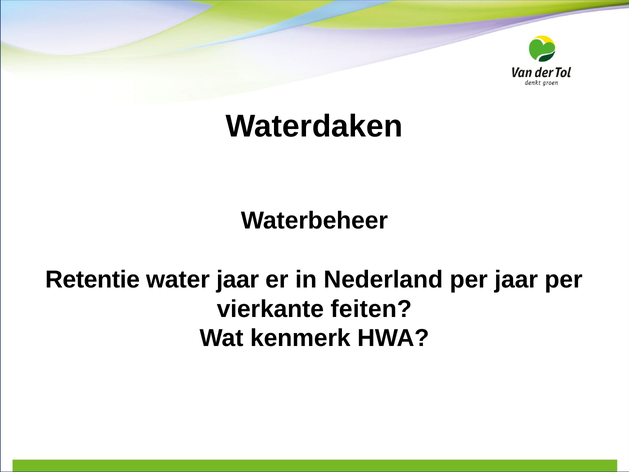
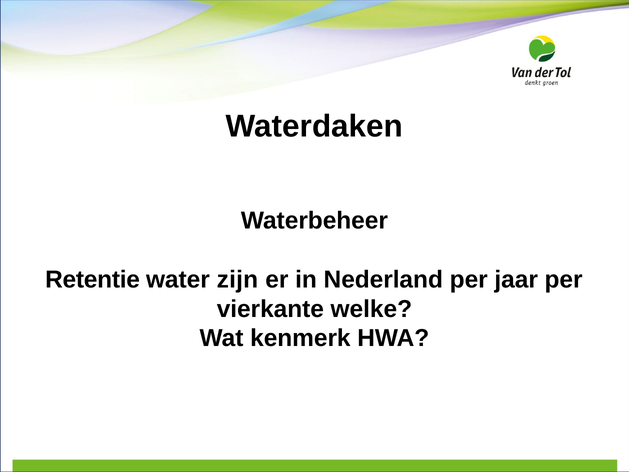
water jaar: jaar -> zijn
feiten: feiten -> welke
